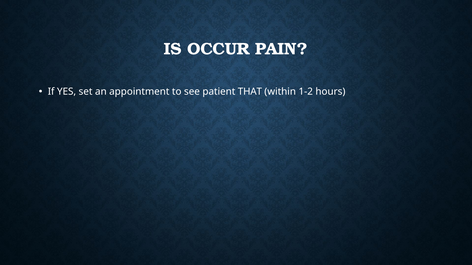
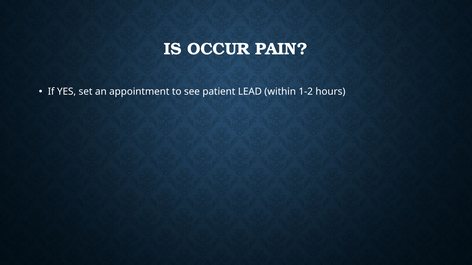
THAT: THAT -> LEAD
